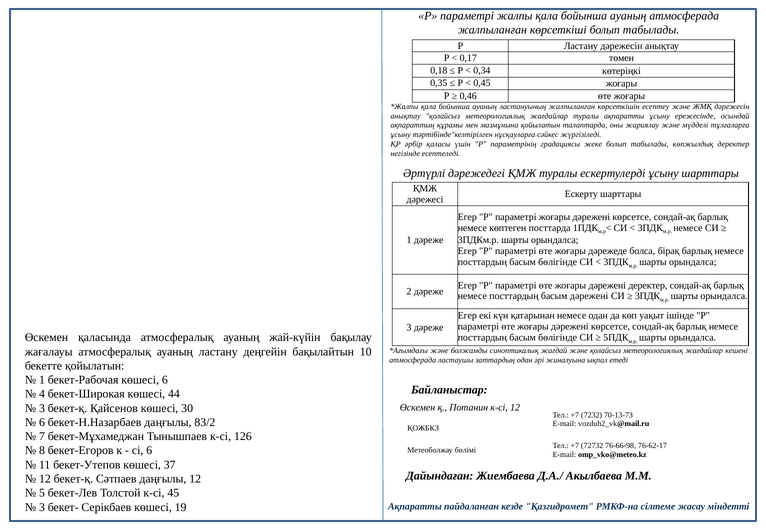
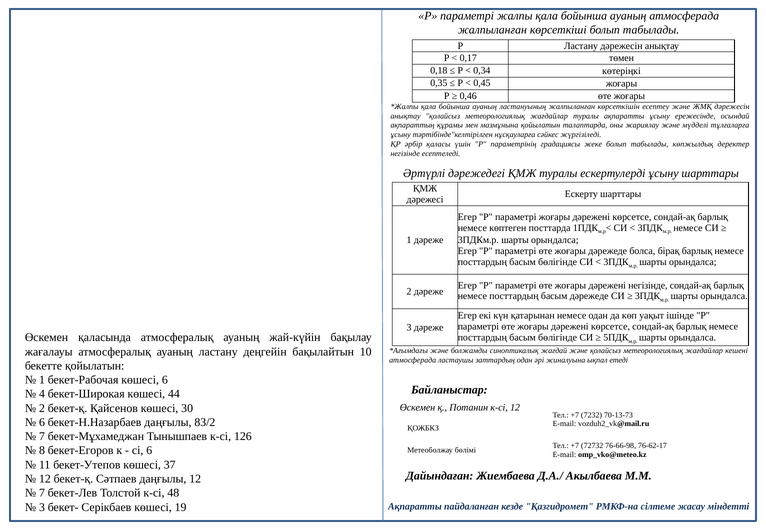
дәрежені деректер: деректер -> негізінде
басым дәрежені: дәрежені -> дәрежеде
3 at (42, 408): 3 -> 2
5 at (42, 493): 5 -> 7
45: 45 -> 48
